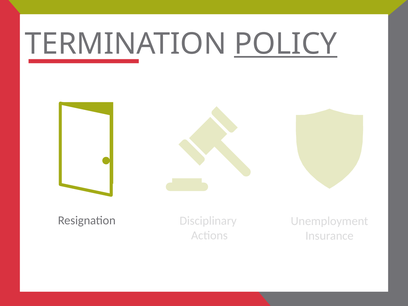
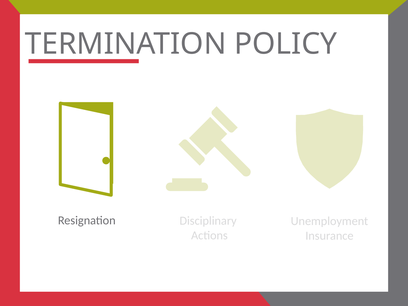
POLICY underline: present -> none
